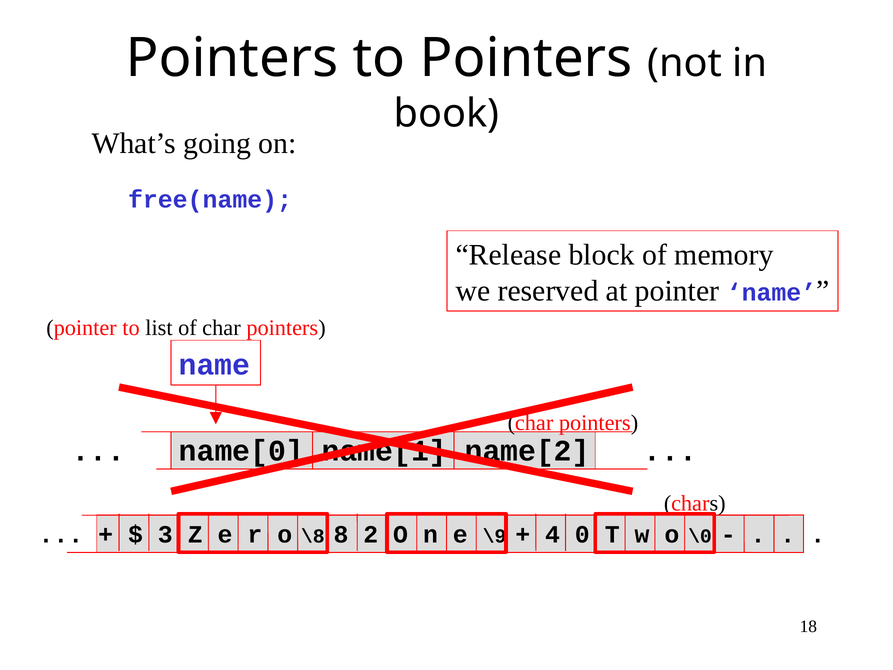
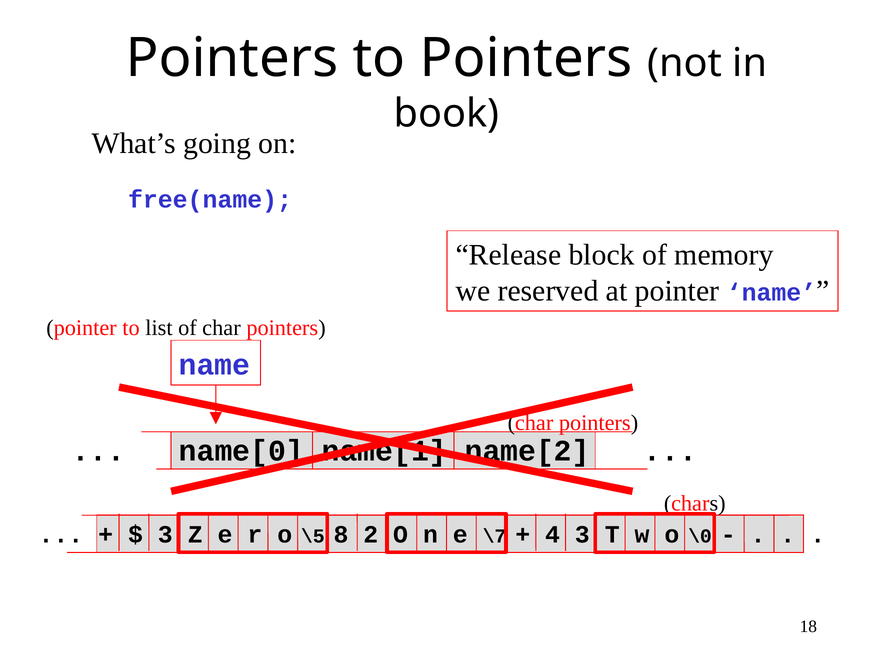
\8: \8 -> \5
\9: \9 -> \7
4 0: 0 -> 3
